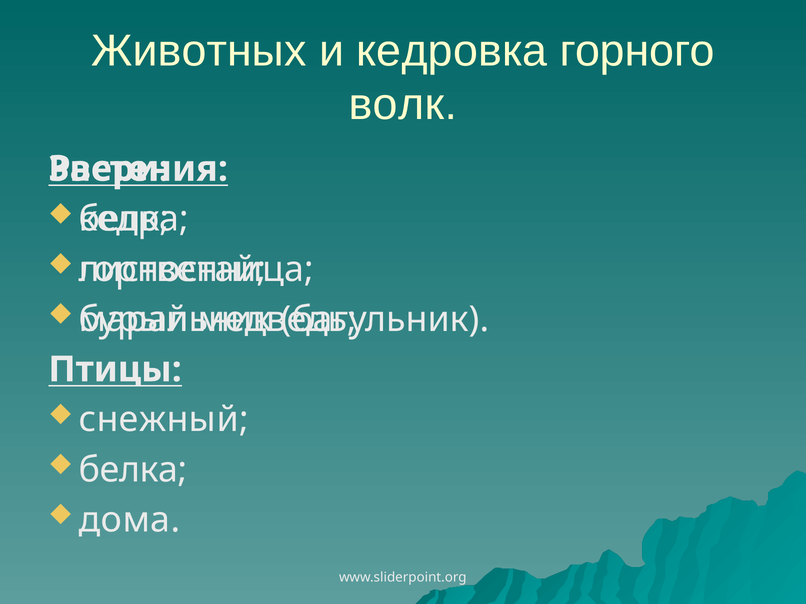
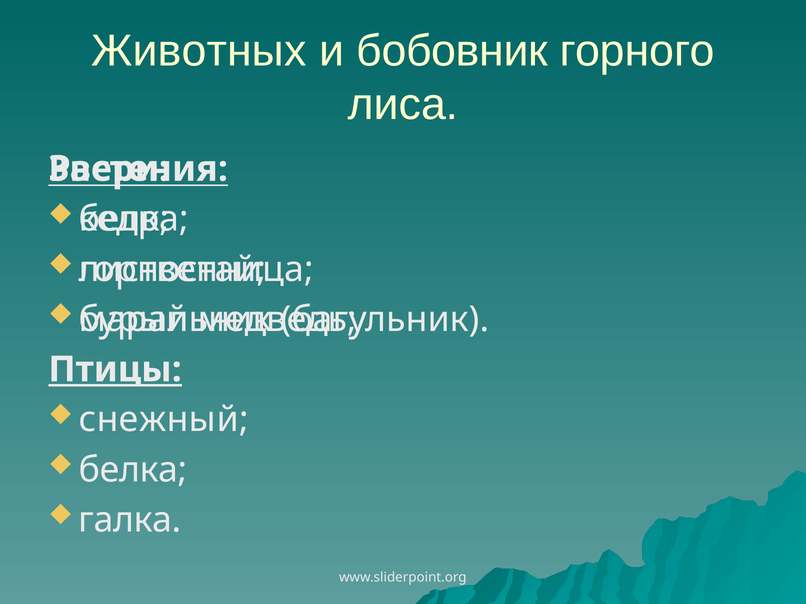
кедровка: кедровка -> бобовник
волк: волк -> лиса
Птицы underline: none -> present
дома: дома -> галка
